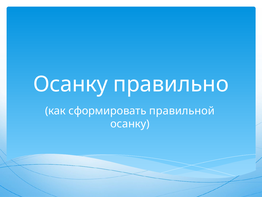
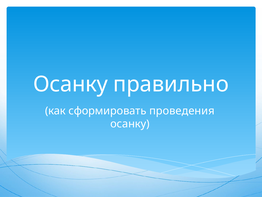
правильной: правильной -> проведения
